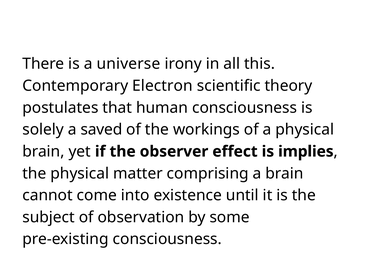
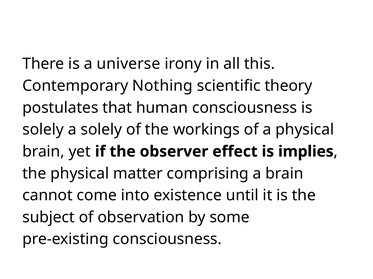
Electron: Electron -> Nothing
a saved: saved -> solely
